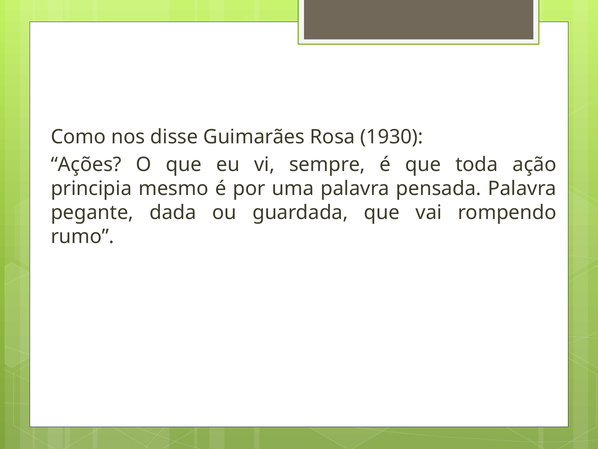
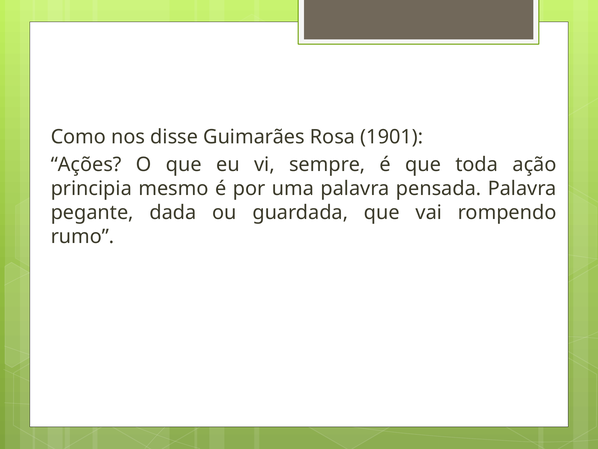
1930: 1930 -> 1901
